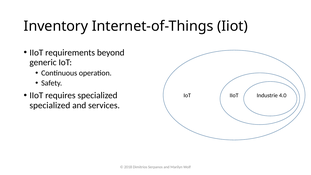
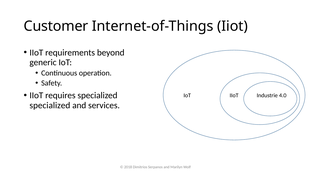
Inventory: Inventory -> Customer
